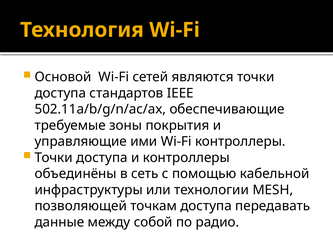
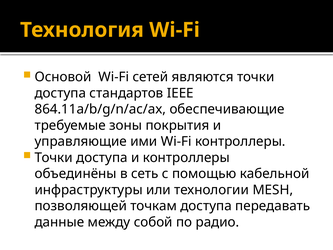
502.11a/b/g/n/ac/ax: 502.11a/b/g/n/ac/ax -> 864.11a/b/g/n/ac/ax
